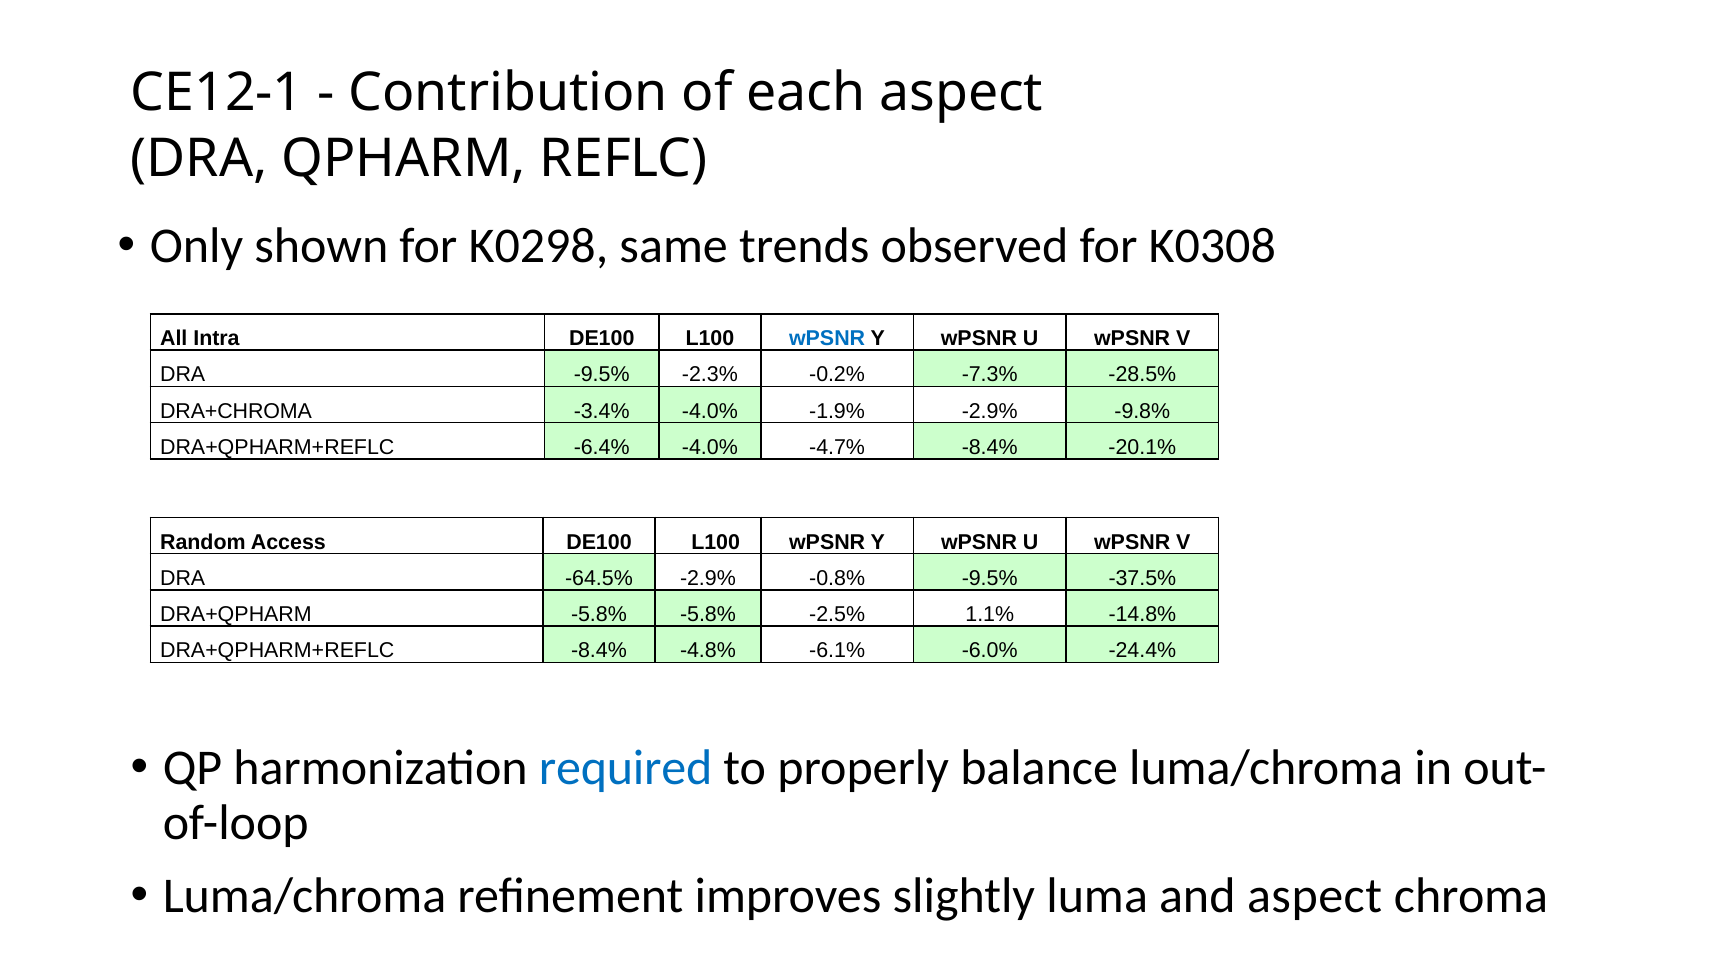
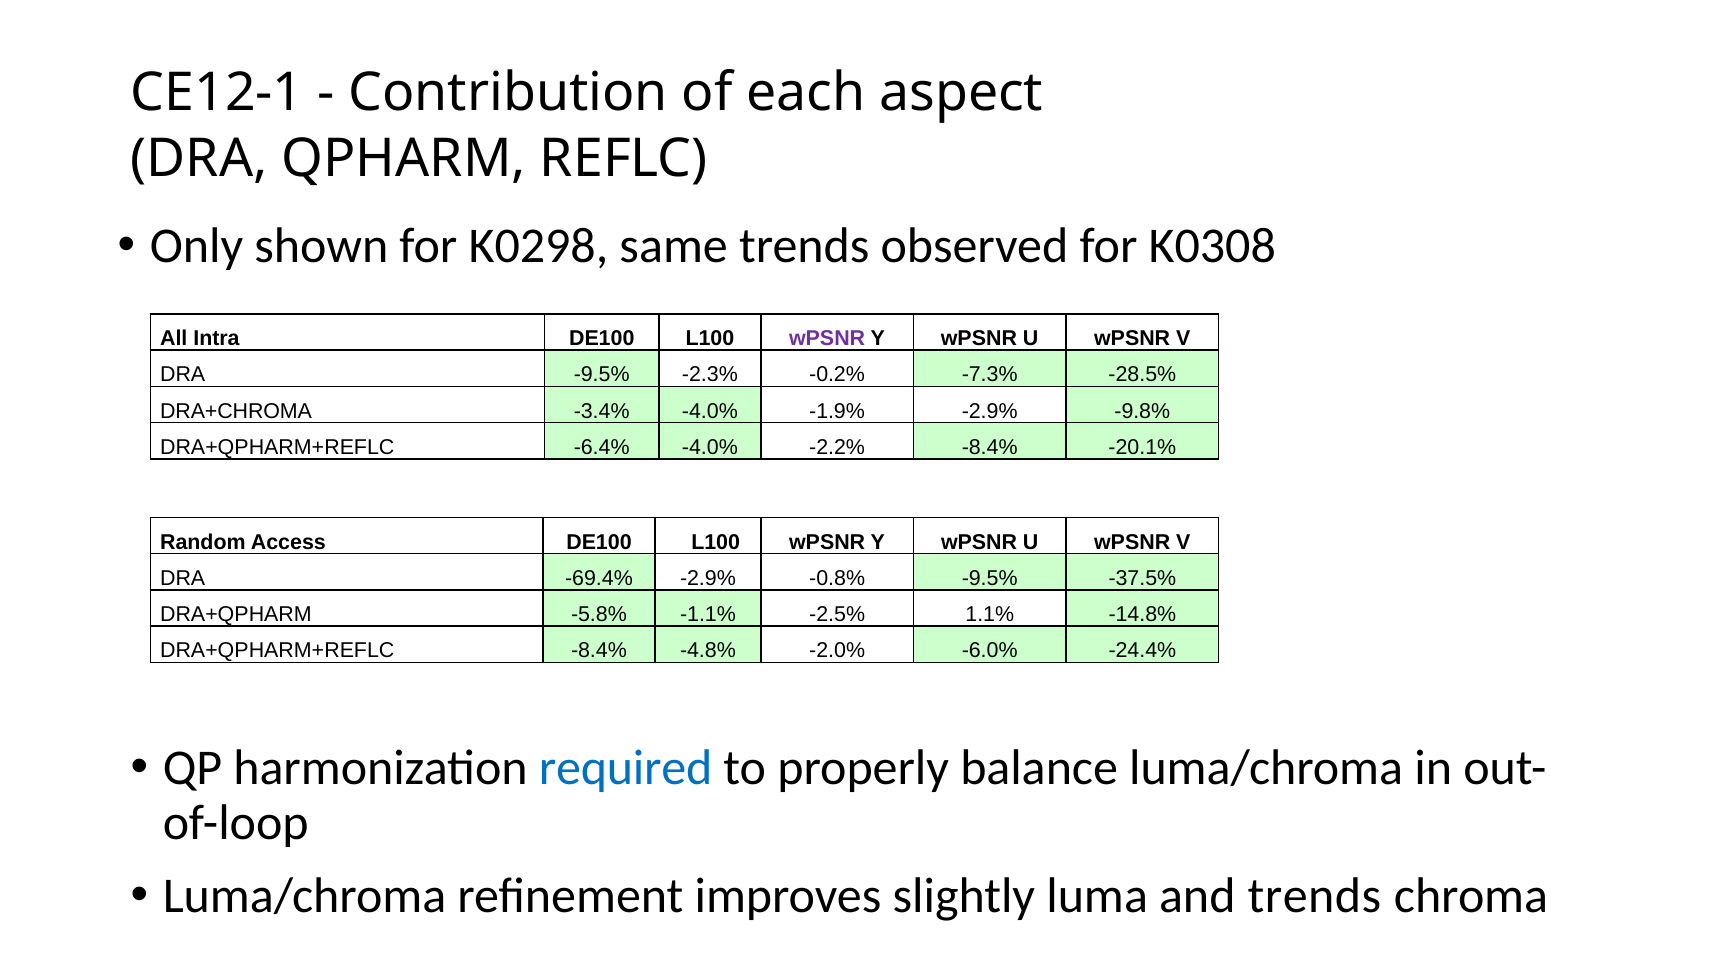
wPSNR at (827, 338) colour: blue -> purple
-4.7%: -4.7% -> -2.2%
-64.5%: -64.5% -> -69.4%
-5.8% -5.8%: -5.8% -> -1.1%
-6.1%: -6.1% -> -2.0%
and aspect: aspect -> trends
